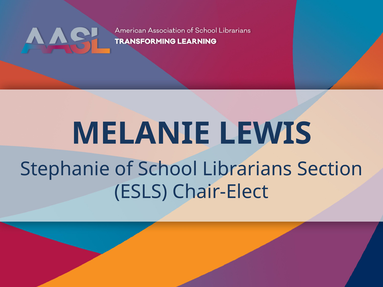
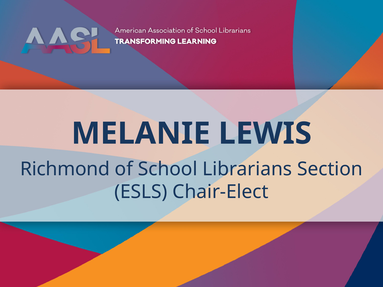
Stephanie: Stephanie -> Richmond
